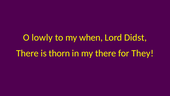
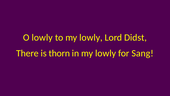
to my when: when -> lowly
in my there: there -> lowly
They: They -> Sang
